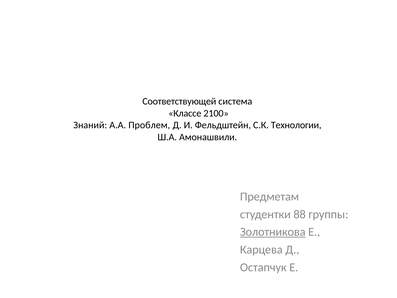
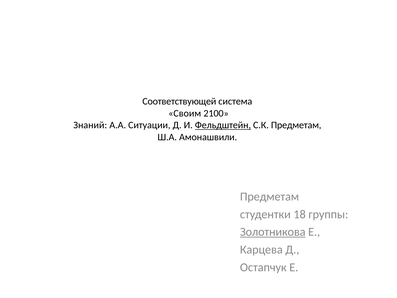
Классе: Классе -> Своим
Проблем: Проблем -> Ситуации
Фельдштейн underline: none -> present
С.К Технологии: Технологии -> Предметам
88: 88 -> 18
